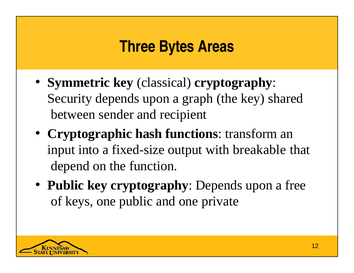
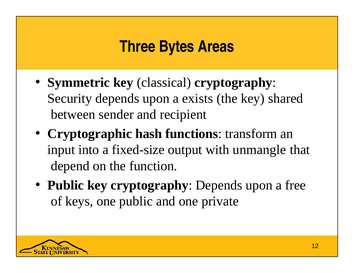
graph: graph -> exists
breakable: breakable -> unmangle
